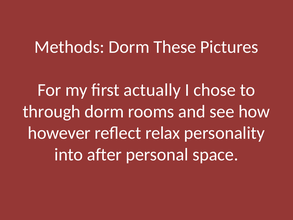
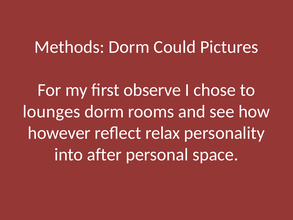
These: These -> Could
actually: actually -> observe
through: through -> lounges
